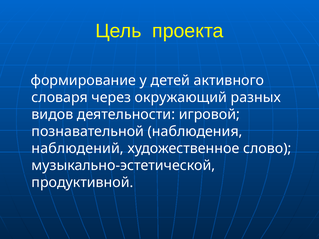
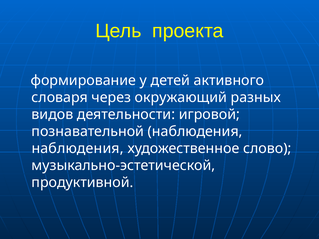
наблюдений at (78, 149): наблюдений -> наблюдения
